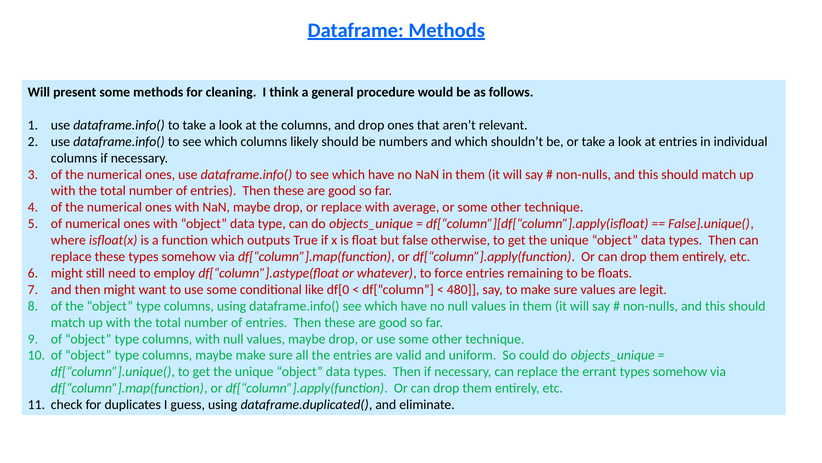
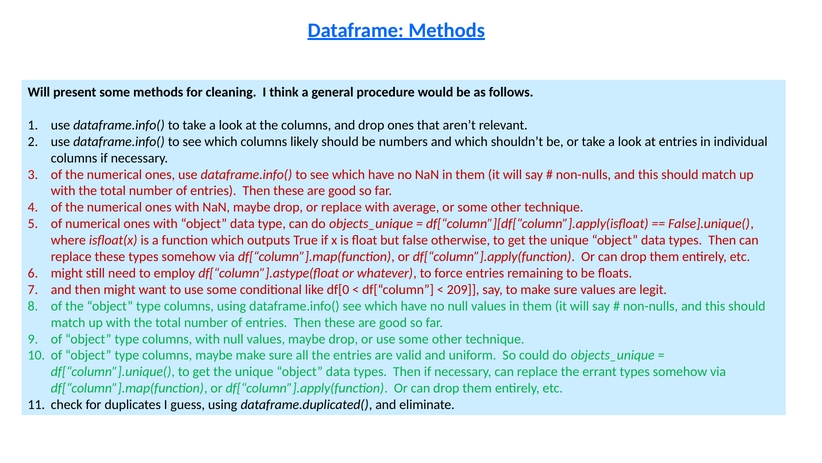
480: 480 -> 209
